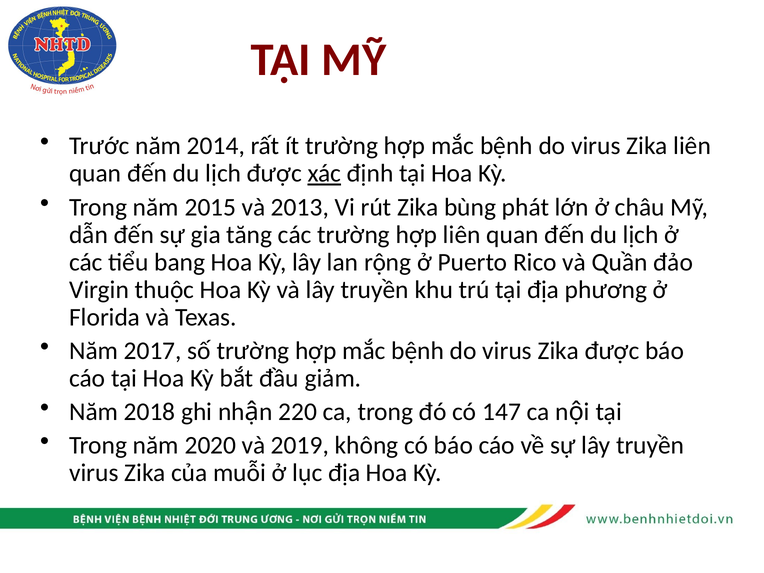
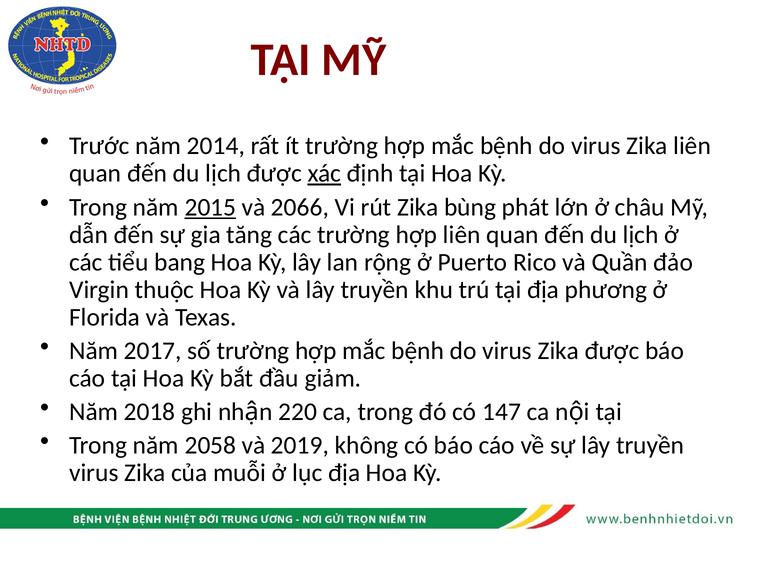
2015 underline: none -> present
2013: 2013 -> 2066
2020: 2020 -> 2058
